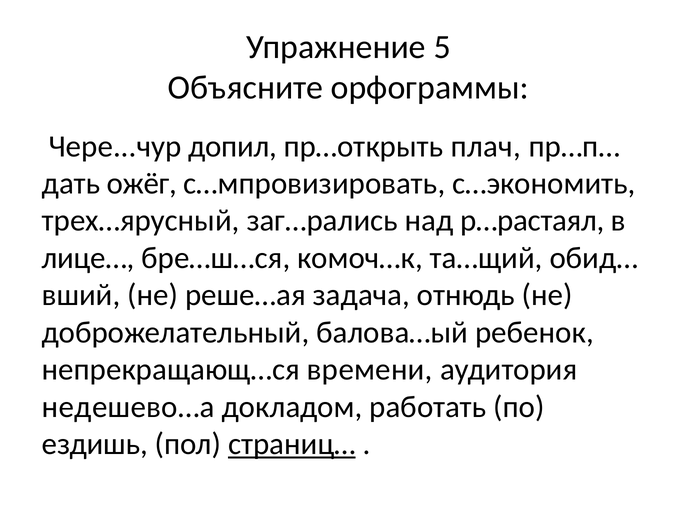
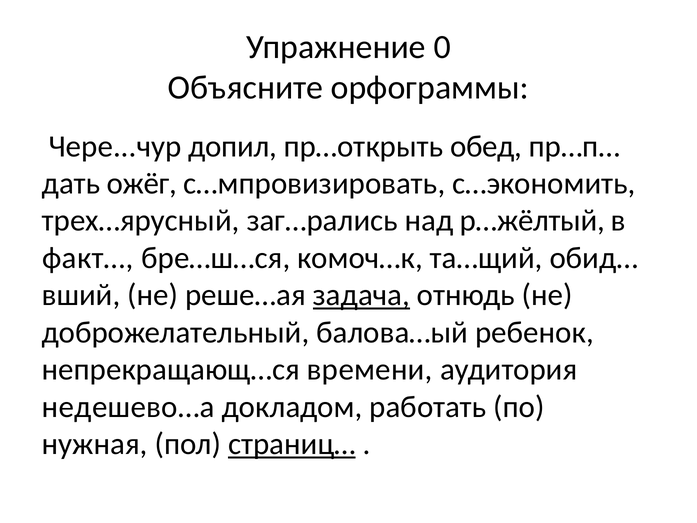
5: 5 -> 0
плач: плач -> обед
р…растаял: р…растаял -> р…жёлтый
лице…: лице… -> факт…
задача underline: none -> present
ездишь: ездишь -> нужная
